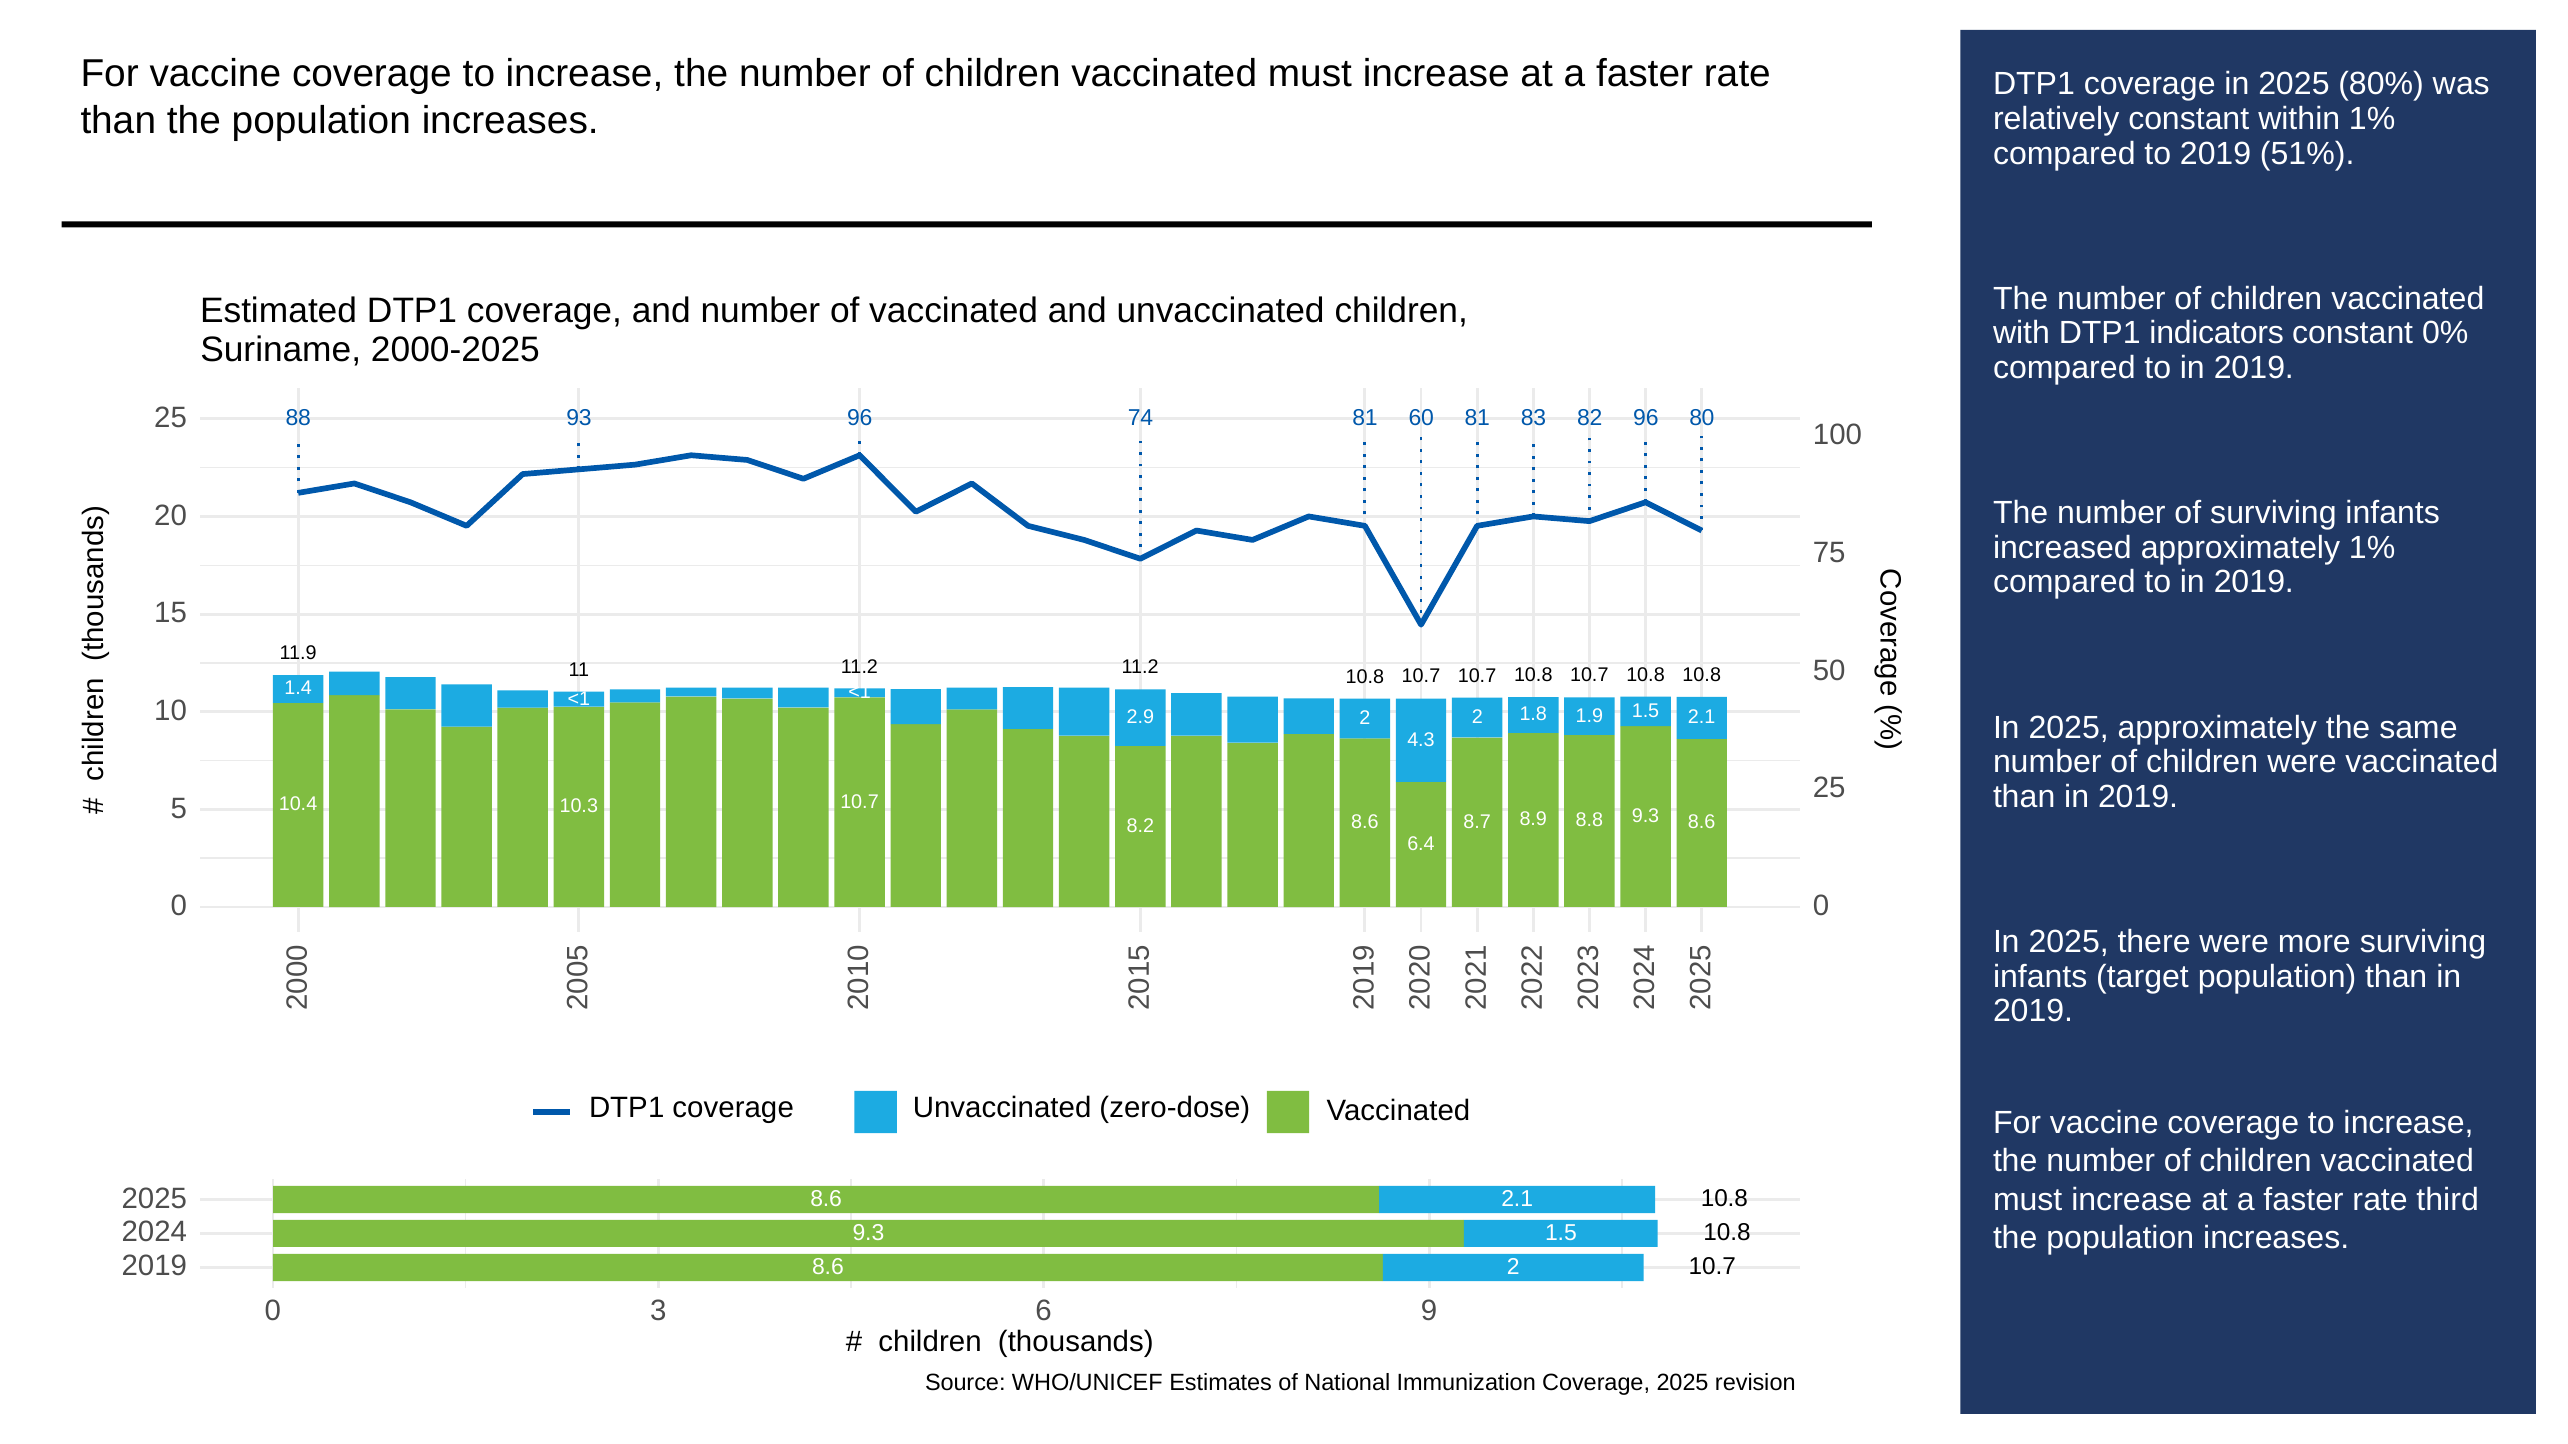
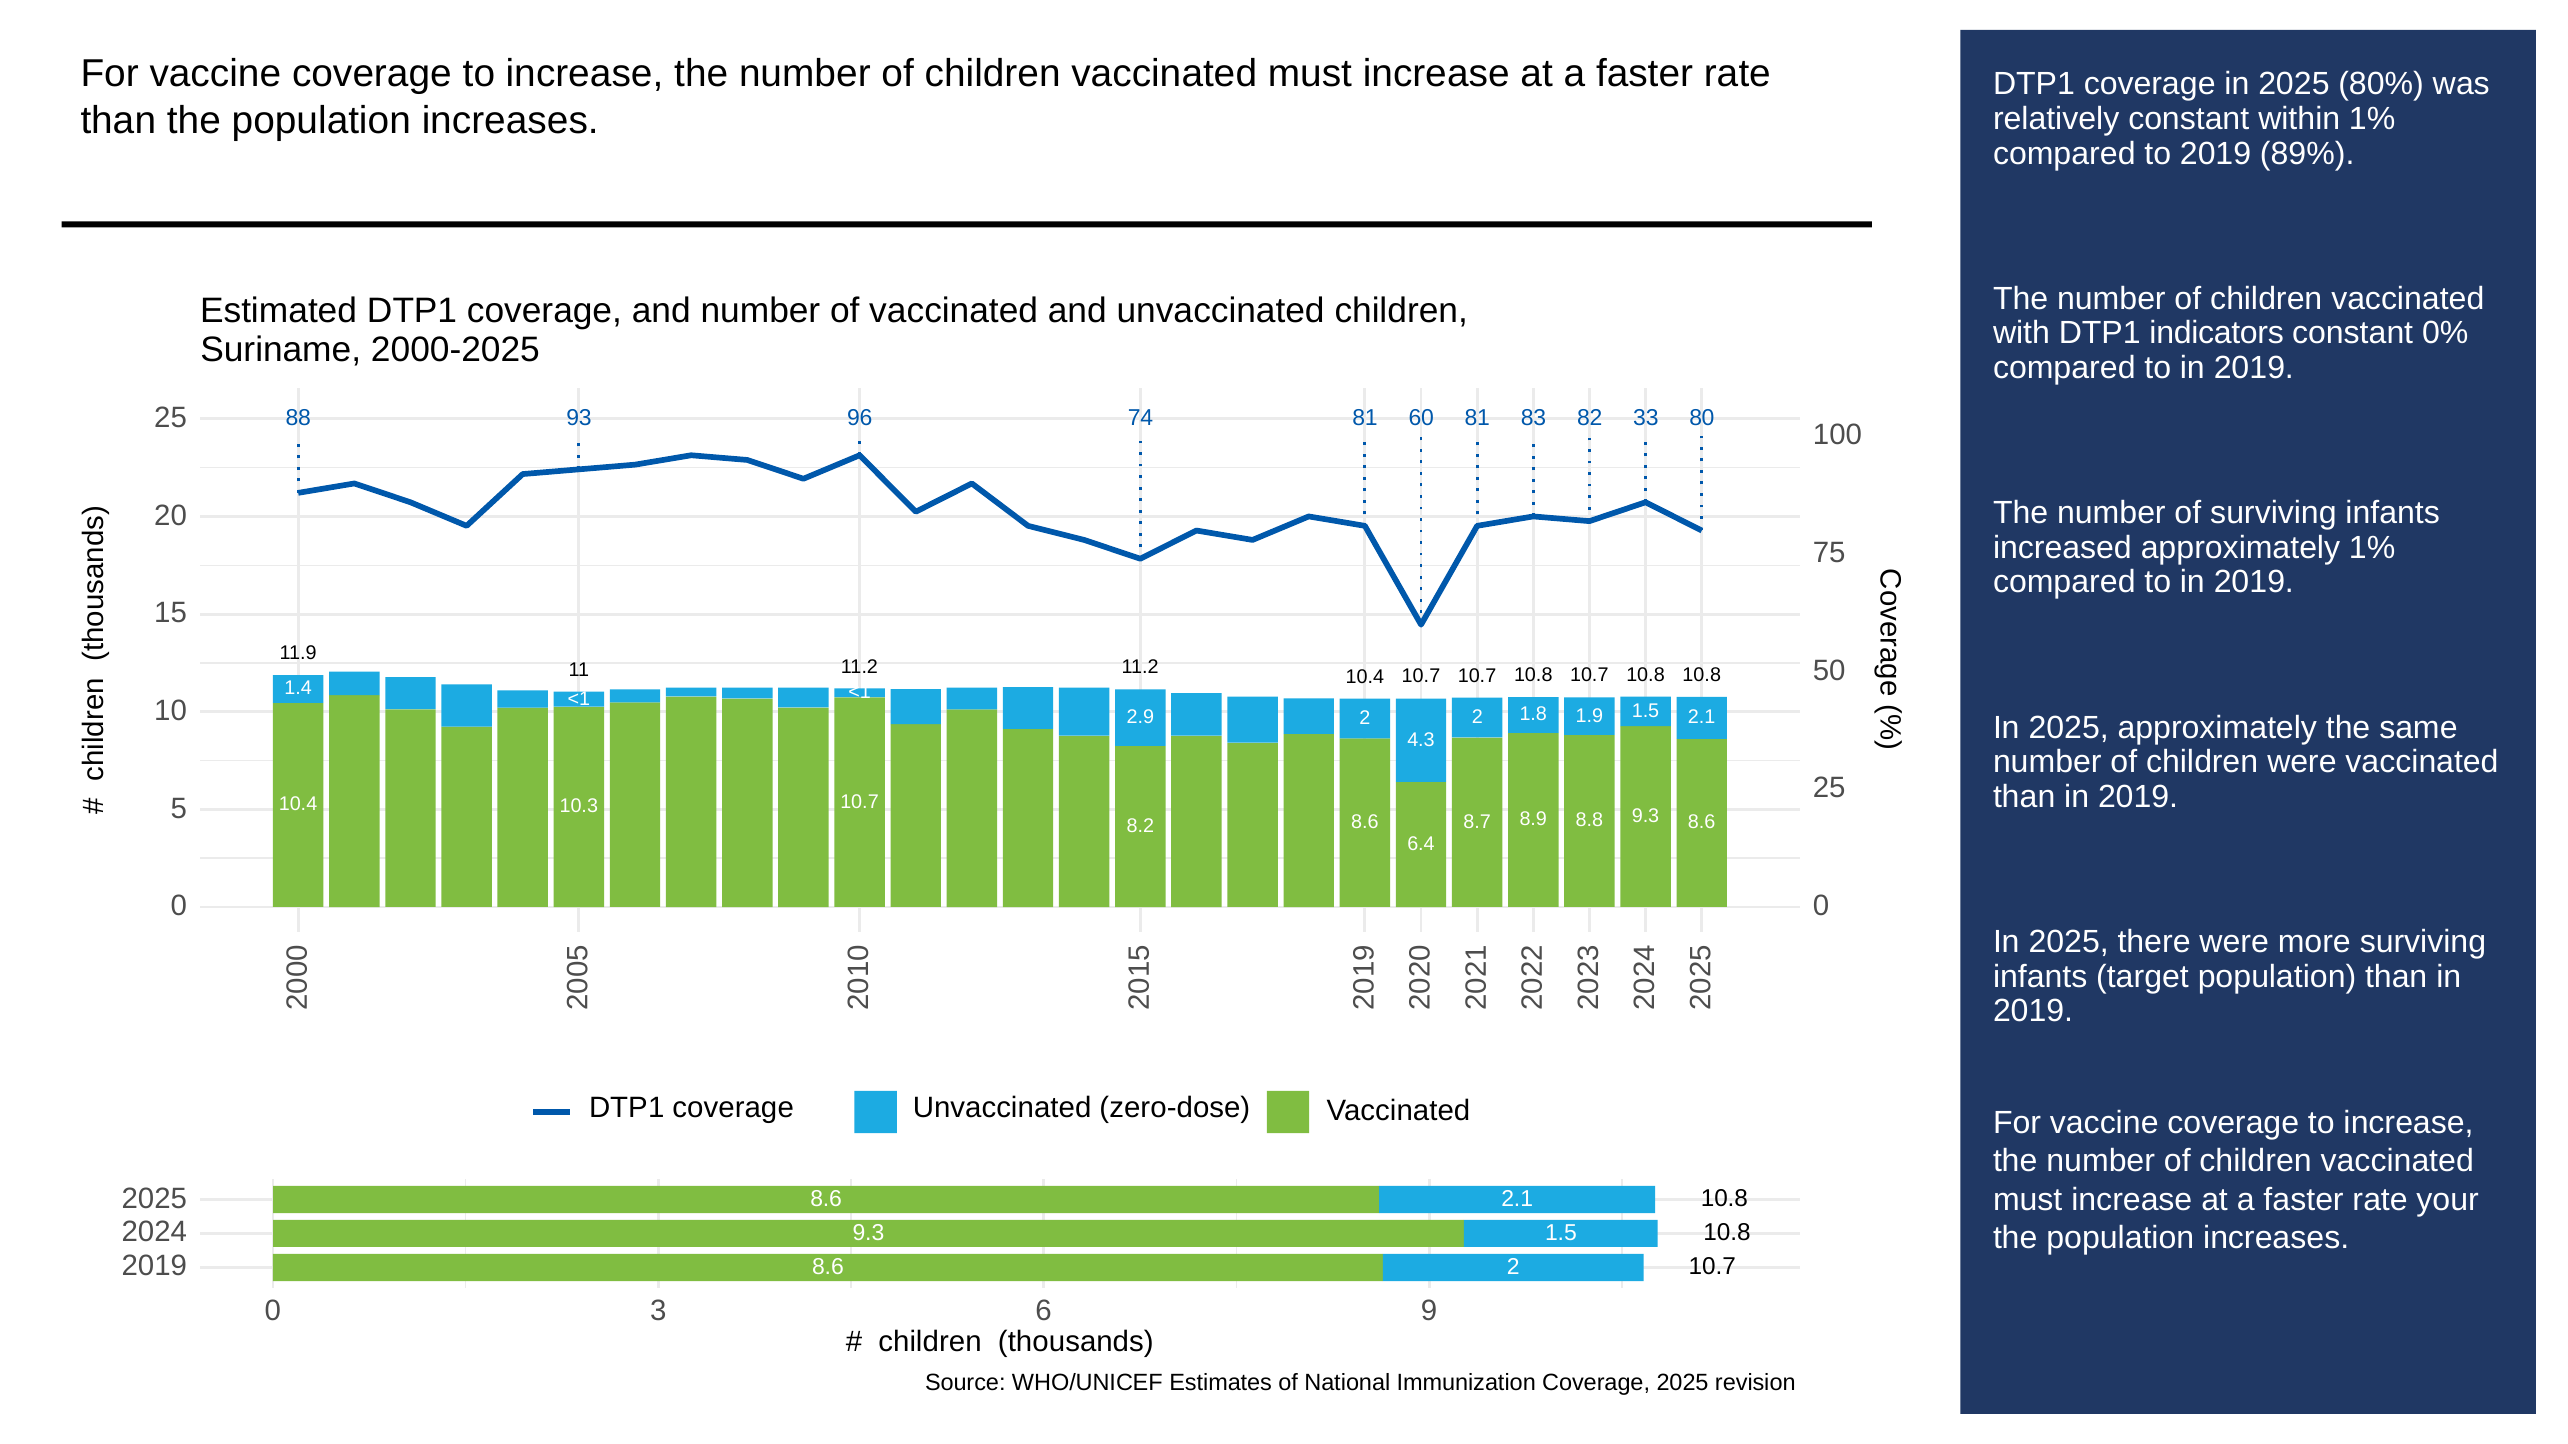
51%: 51% -> 89%
82 96: 96 -> 33
11.2 10.8: 10.8 -> 10.4
third: third -> your
